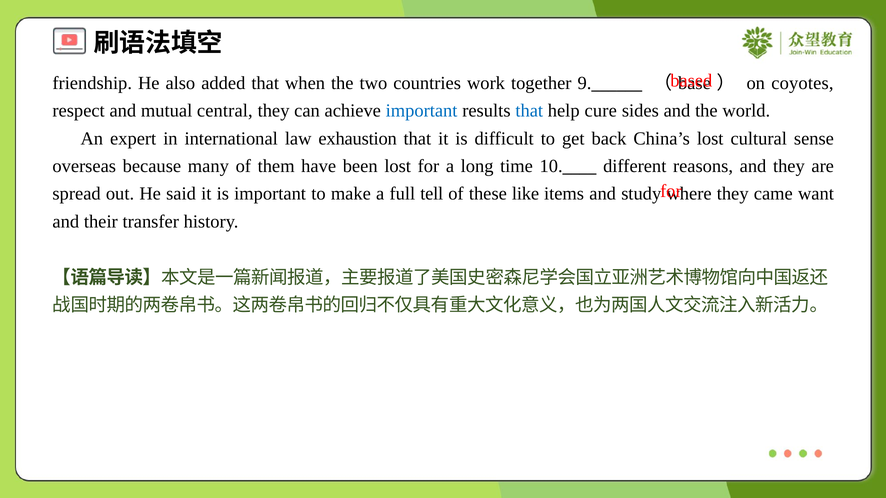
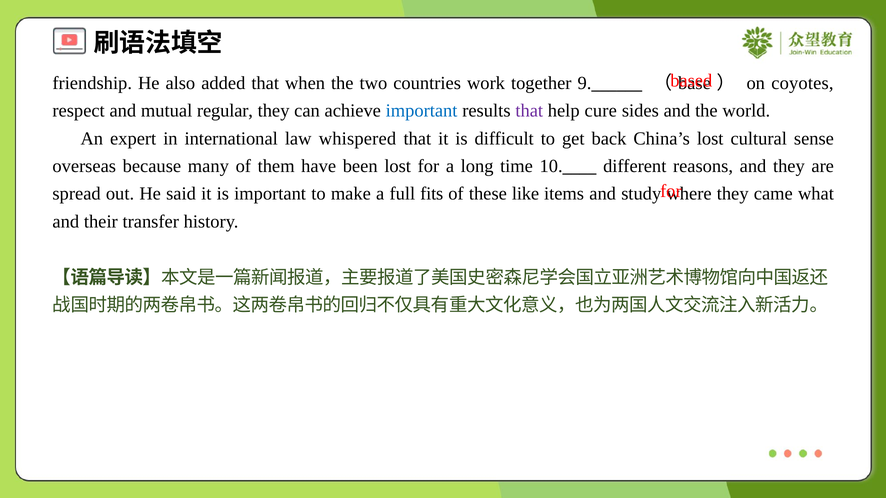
central: central -> regular
that at (529, 111) colour: blue -> purple
exhaustion: exhaustion -> whispered
tell: tell -> fits
want: want -> what
